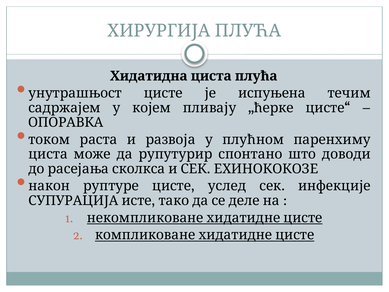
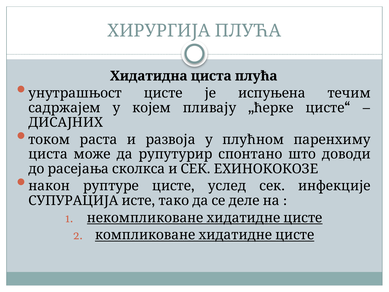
ОПОРАВКА: ОПОРАВКА -> ДИСАЈНИХ
